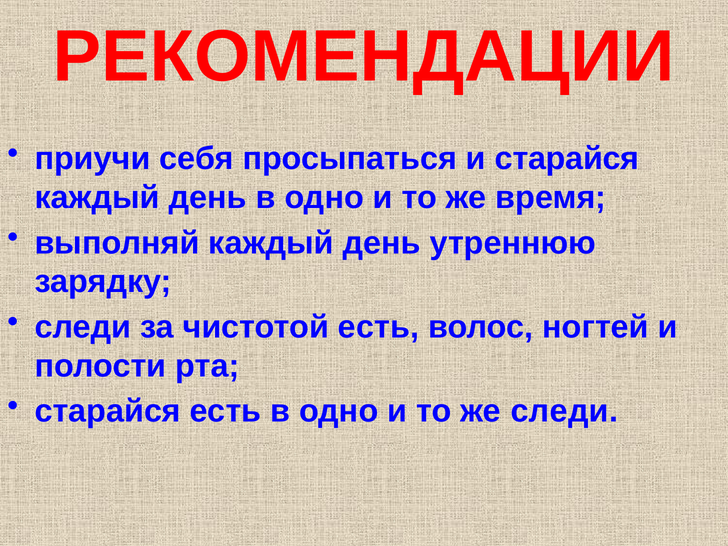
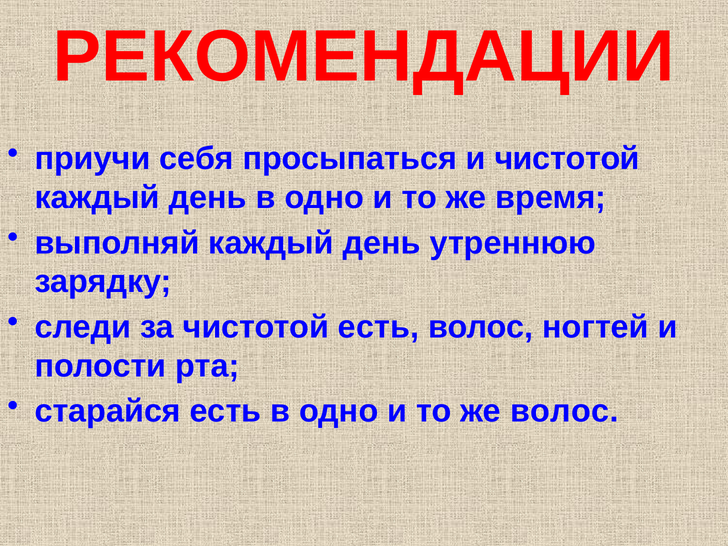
и старайся: старайся -> чистотой
же следи: следи -> волос
